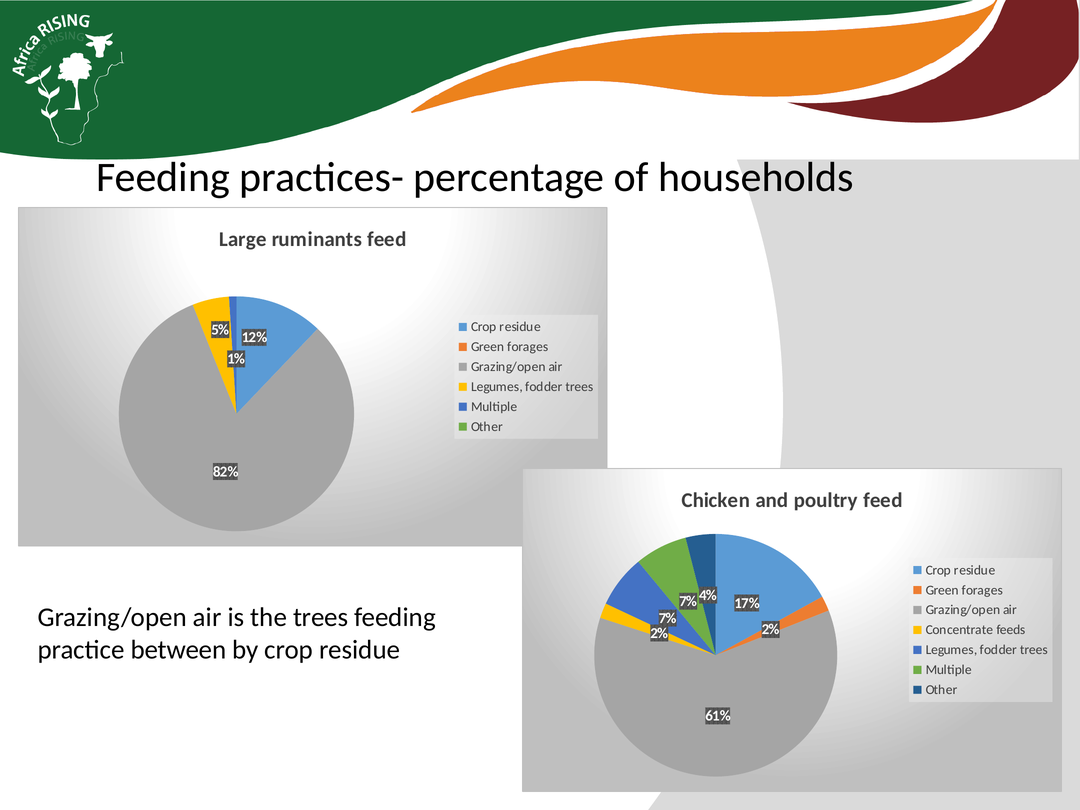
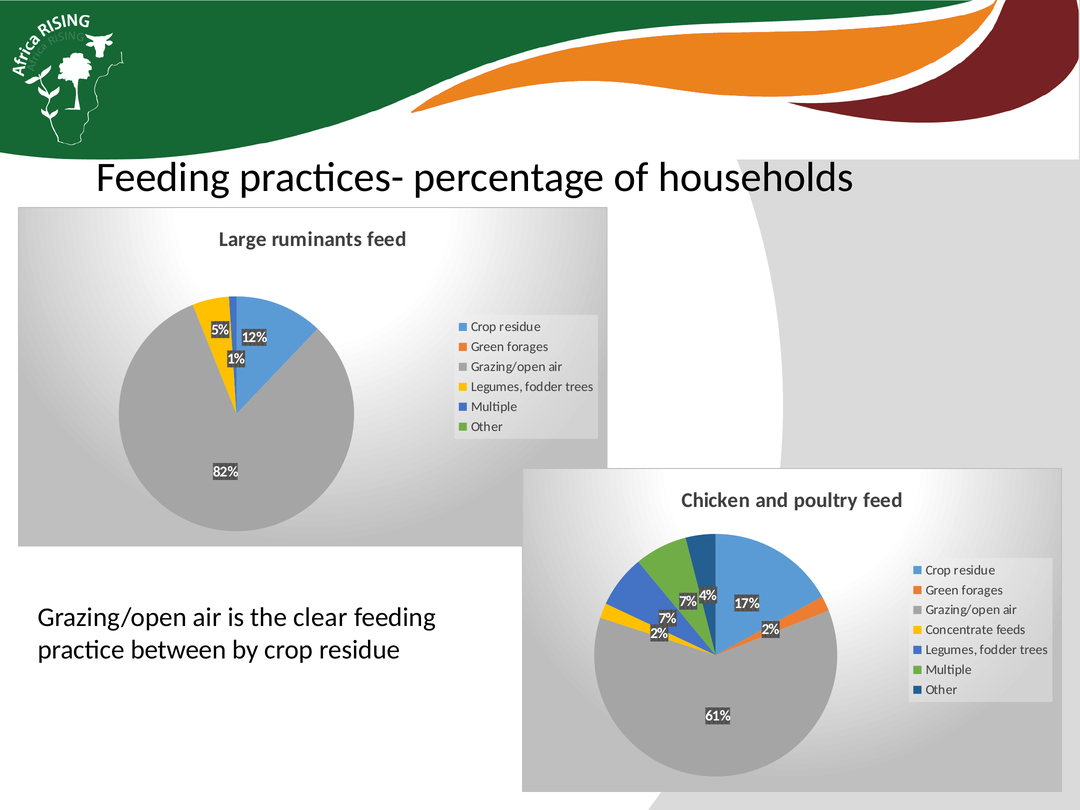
the trees: trees -> clear
